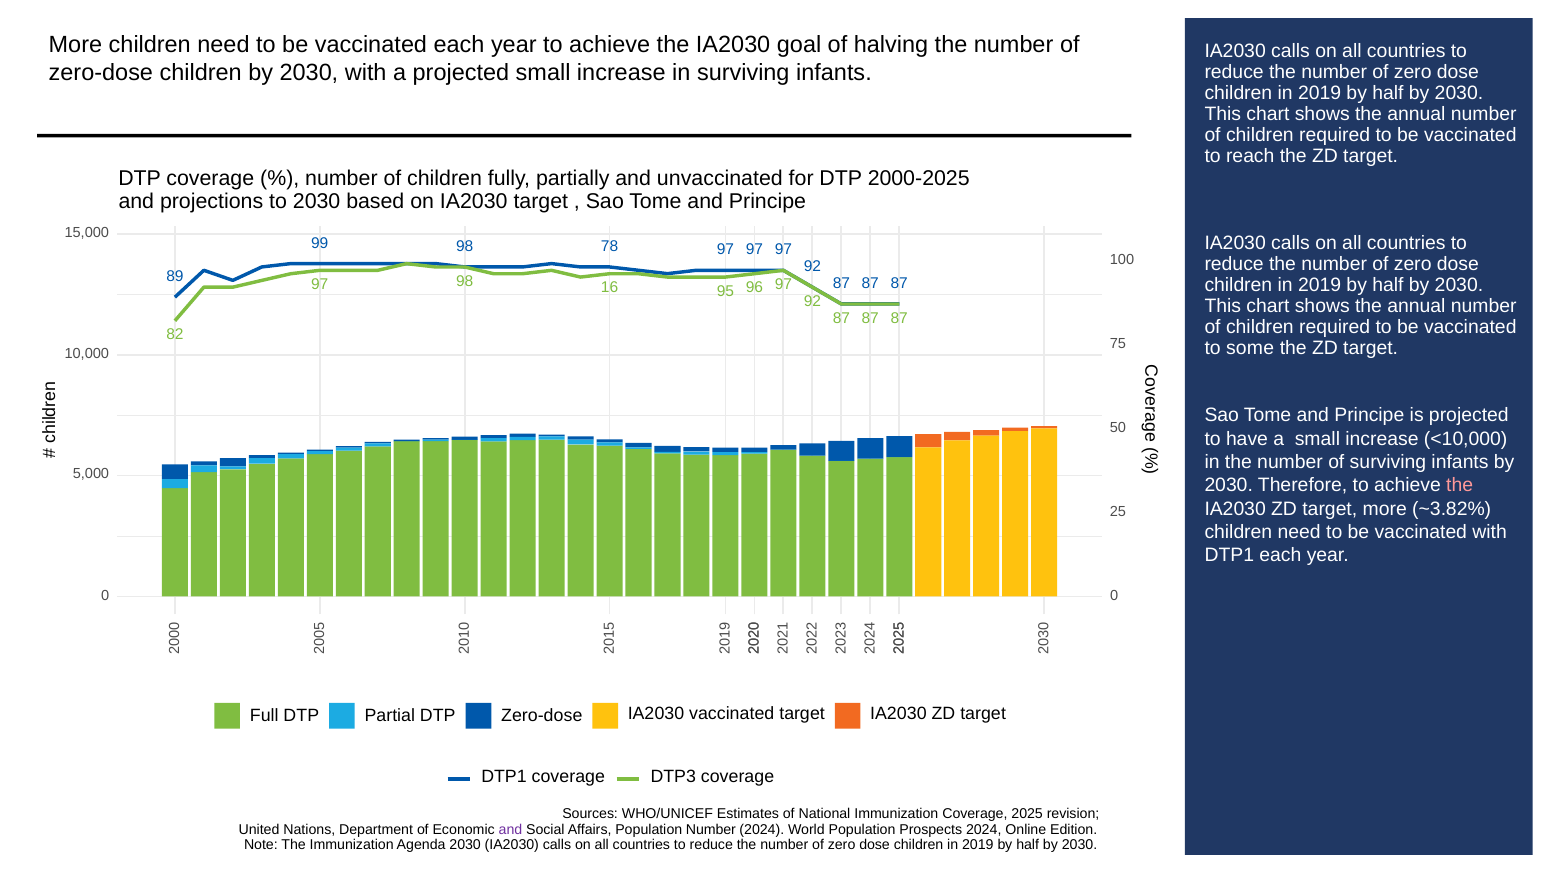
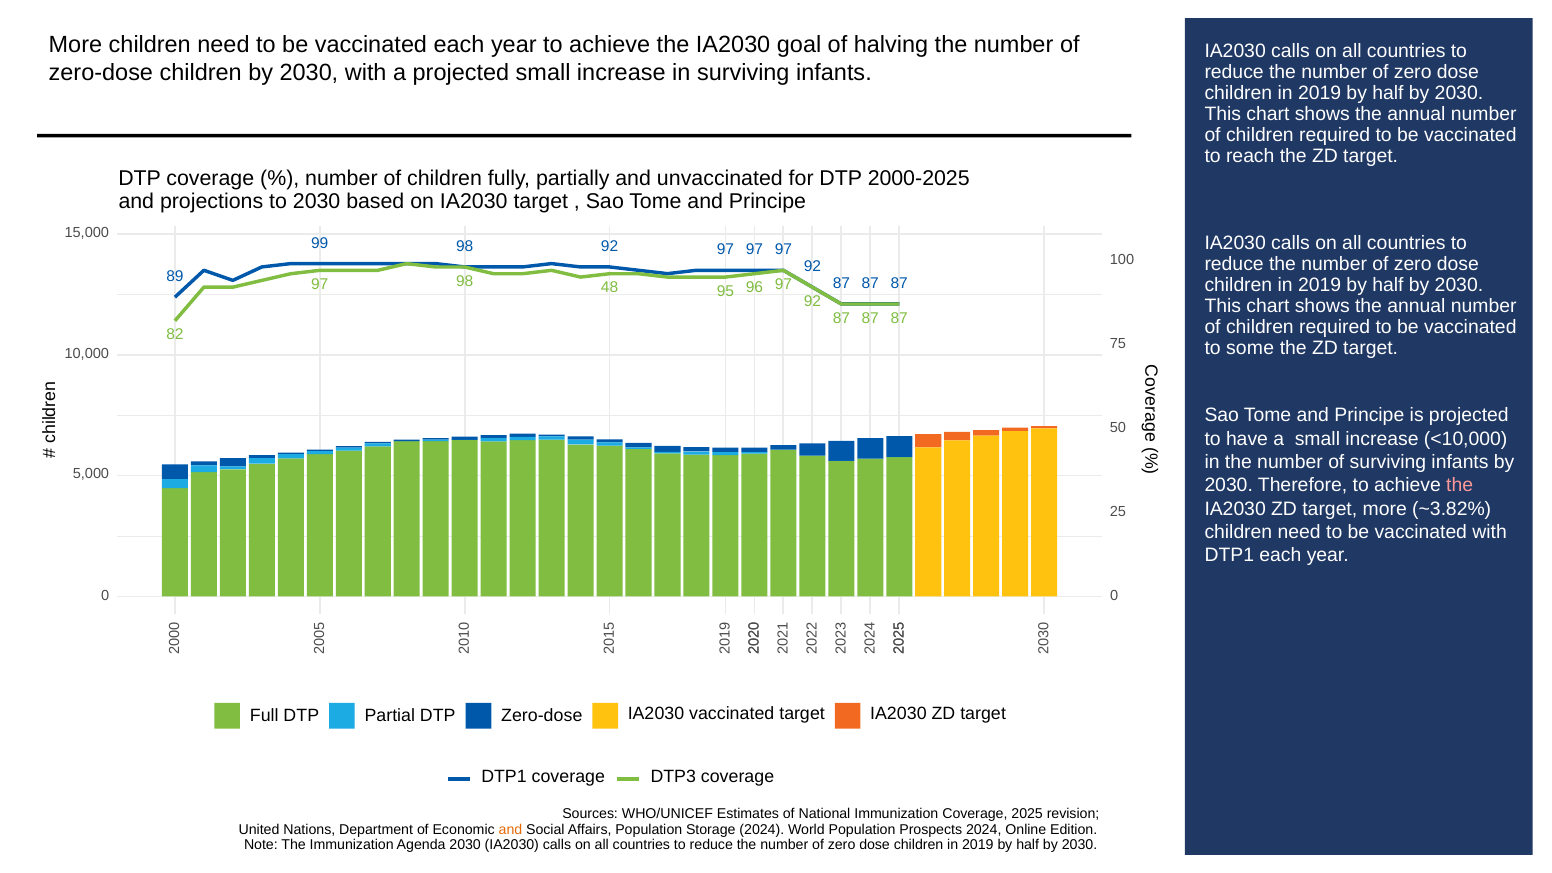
98 78: 78 -> 92
16: 16 -> 48
and at (510, 829) colour: purple -> orange
Population Number: Number -> Storage
